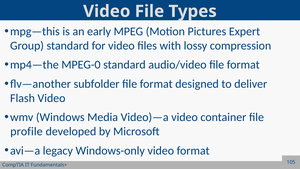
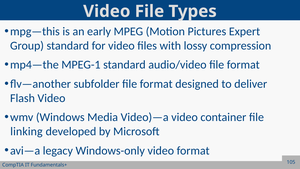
MPEG-0: MPEG-0 -> MPEG-1
profile: profile -> linking
